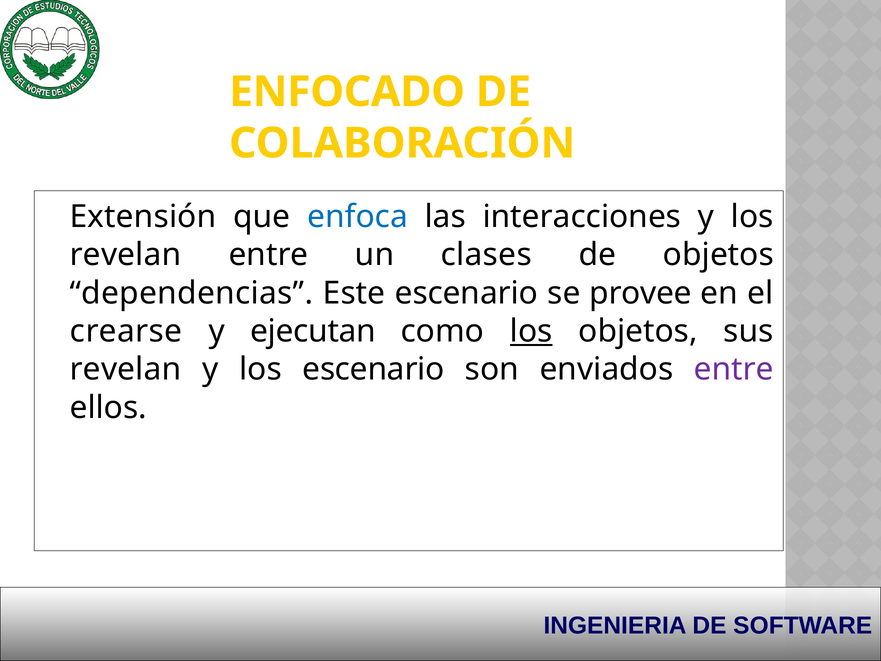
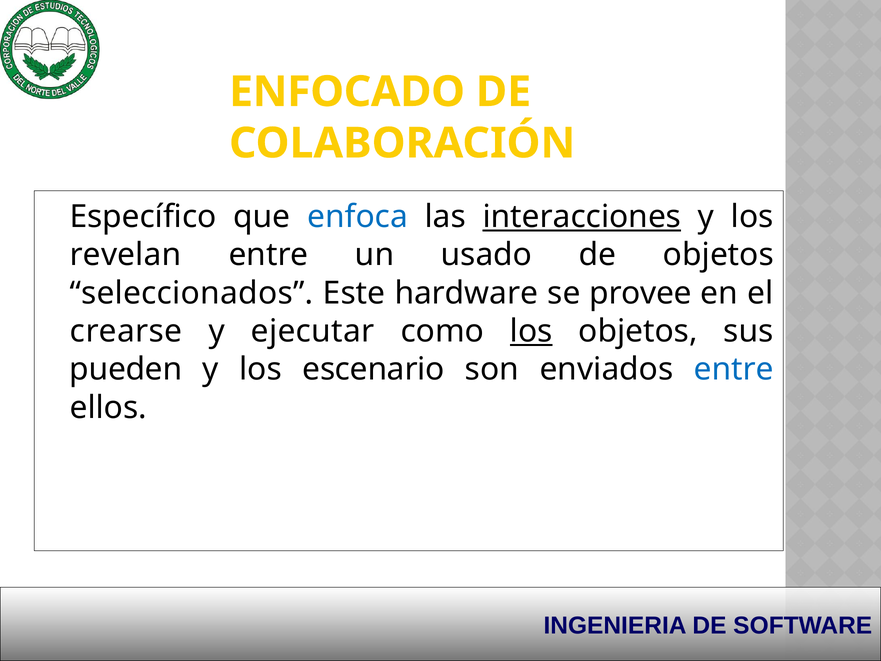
Extensión: Extensión -> Específico
interacciones underline: none -> present
clases: clases -> usado
dependencias: dependencias -> seleccionados
Este escenario: escenario -> hardware
ejecutan: ejecutan -> ejecutar
revelan at (126, 369): revelan -> pueden
entre at (734, 369) colour: purple -> blue
